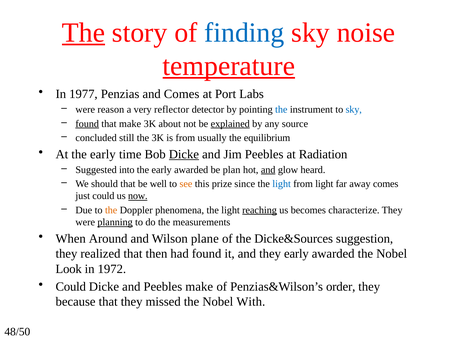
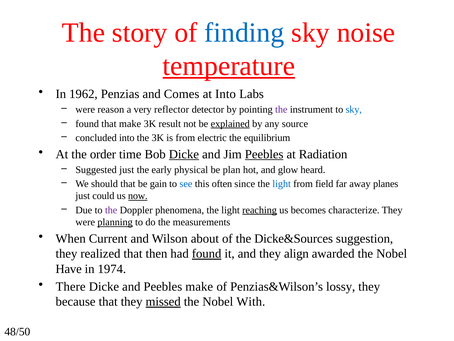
The at (83, 33) underline: present -> none
1977: 1977 -> 1962
at Port: Port -> Into
the at (281, 109) colour: blue -> purple
found at (87, 124) underline: present -> none
about: about -> result
concluded still: still -> into
usually: usually -> electric
At the early: early -> order
Peebles at (264, 154) underline: none -> present
Suggested into: into -> just
the early awarded: awarded -> physical
and at (268, 169) underline: present -> none
well: well -> gain
see colour: orange -> blue
prize: prize -> often
from light: light -> field
away comes: comes -> planes
the at (111, 210) colour: orange -> purple
Around: Around -> Current
plane: plane -> about
found at (207, 253) underline: none -> present
they early: early -> align
Look: Look -> Have
1972: 1972 -> 1974
Could at (71, 286): Could -> There
order: order -> lossy
missed underline: none -> present
